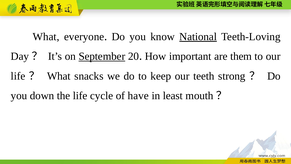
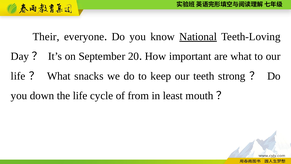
What at (46, 37): What -> Their
September underline: present -> none
are them: them -> what
have: have -> from
